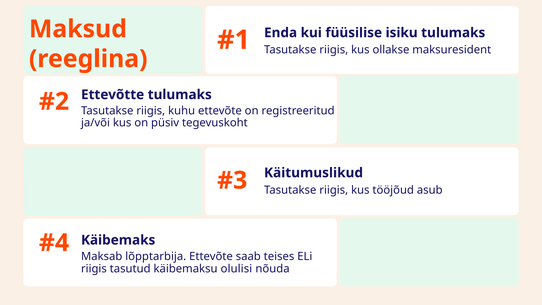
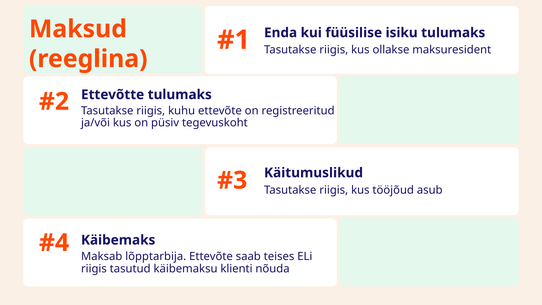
olulisi: olulisi -> klienti
